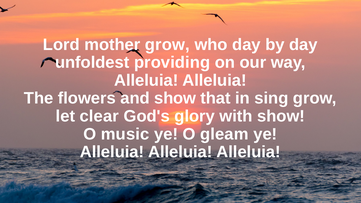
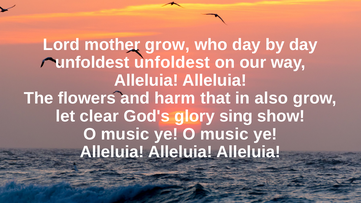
unfoldest providing: providing -> unfoldest
and show: show -> harm
sing: sing -> also
with: with -> sing
ye O gleam: gleam -> music
